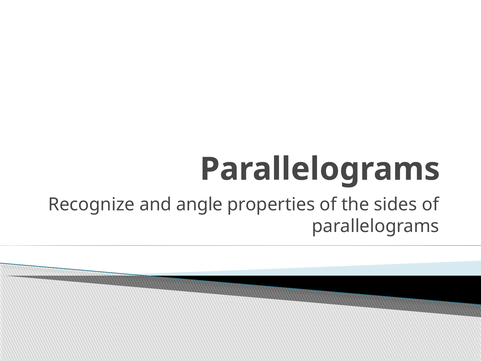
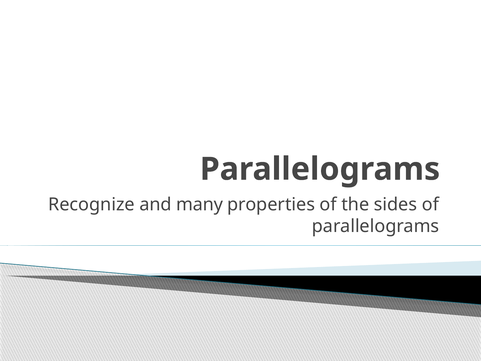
angle: angle -> many
